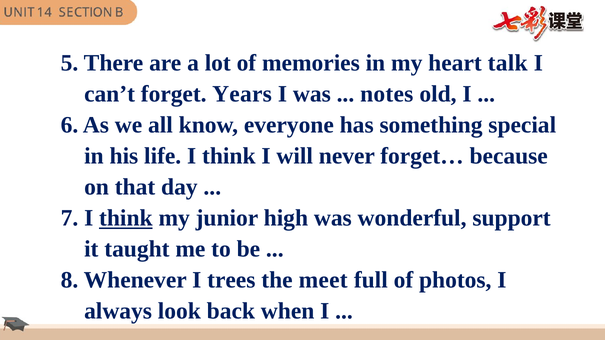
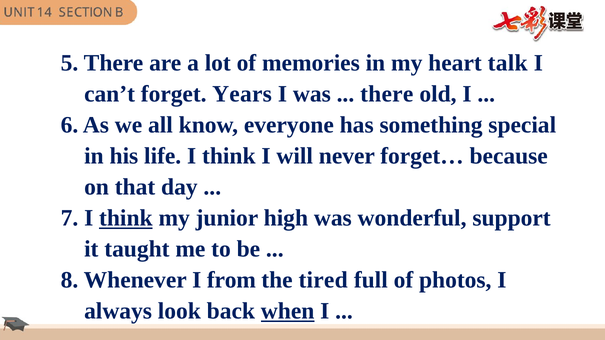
notes at (387, 94): notes -> there
trees: trees -> from
meet: meet -> tired
when underline: none -> present
